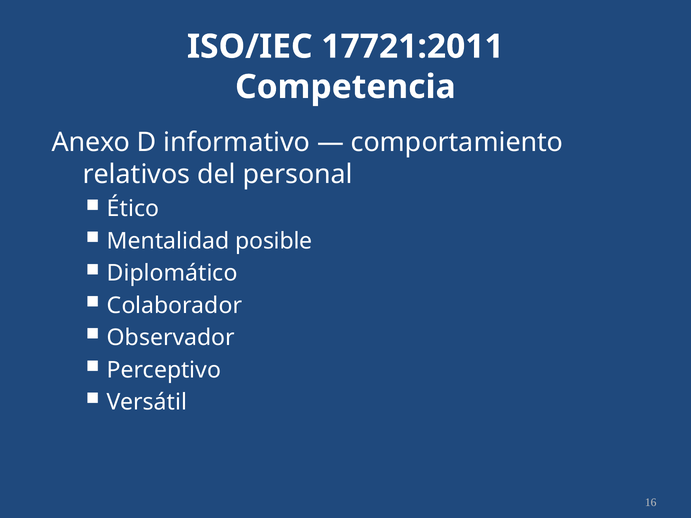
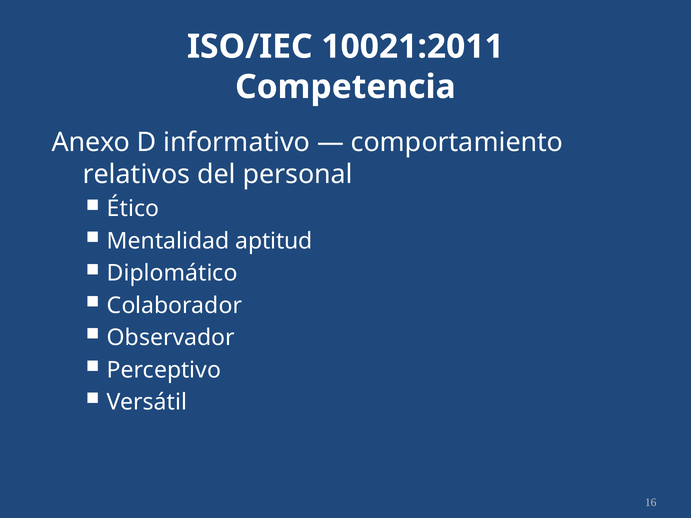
17721:2011: 17721:2011 -> 10021:2011
posible: posible -> aptitud
